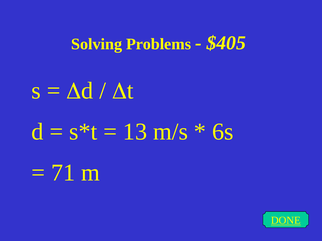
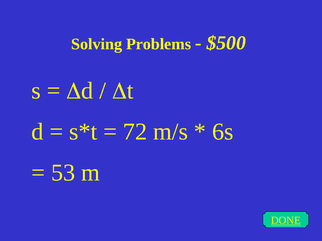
$405: $405 -> $500
13: 13 -> 72
71: 71 -> 53
